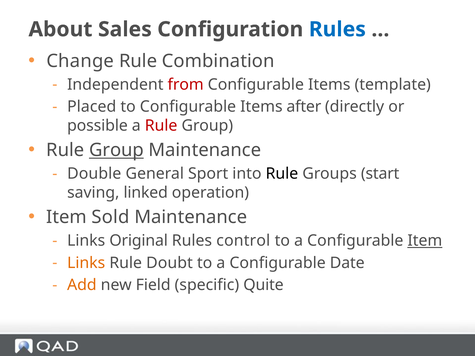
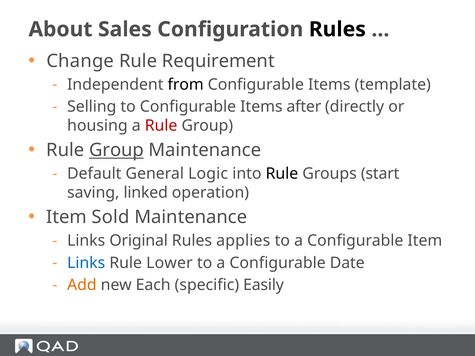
Rules at (337, 29) colour: blue -> black
Combination: Combination -> Requirement
from colour: red -> black
Placed: Placed -> Selling
possible: possible -> housing
Double: Double -> Default
Sport: Sport -> Logic
control: control -> applies
Item at (425, 241) underline: present -> none
Links at (86, 263) colour: orange -> blue
Doubt: Doubt -> Lower
Field: Field -> Each
Quite: Quite -> Easily
